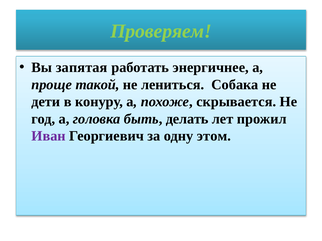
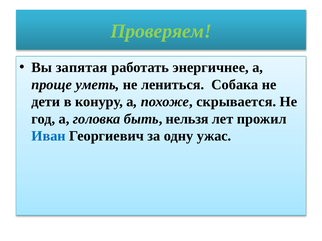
такой: такой -> уметь
делать: делать -> нельзя
Иван colour: purple -> blue
этом: этом -> ужас
